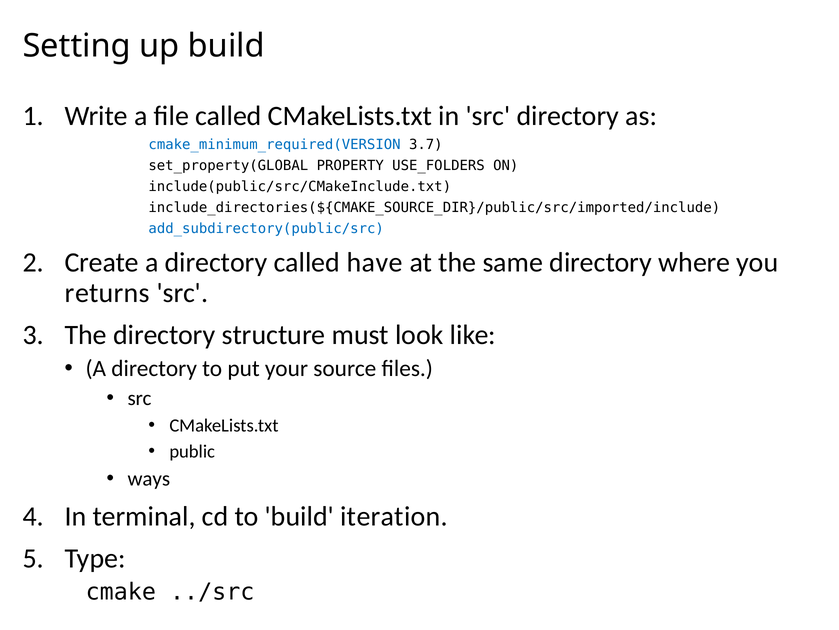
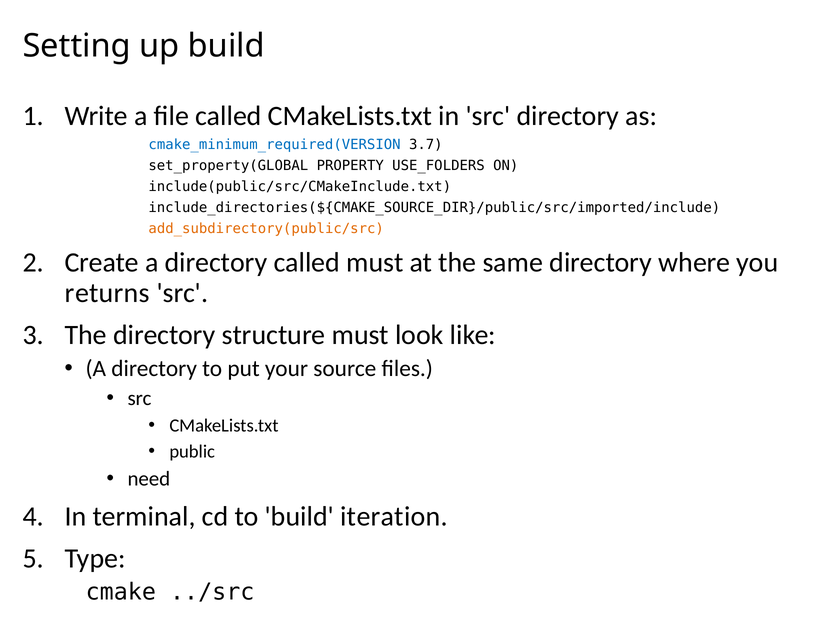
add_subdirectory(public/src colour: blue -> orange
called have: have -> must
ways: ways -> need
